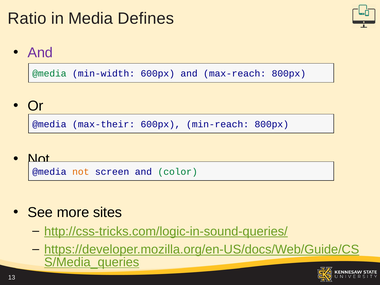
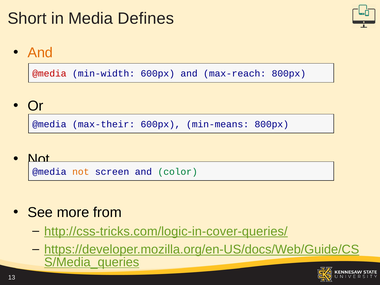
Ratio: Ratio -> Short
And at (40, 53) colour: purple -> orange
@media at (49, 74) colour: green -> red
min-reach: min-reach -> min-means
sites: sites -> from
http://css-tricks.com/logic-in-sound-queries/: http://css-tricks.com/logic-in-sound-queries/ -> http://css-tricks.com/logic-in-cover-queries/
